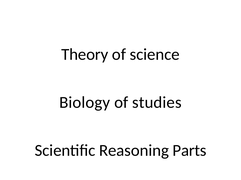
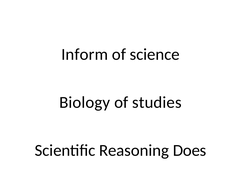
Theory: Theory -> Inform
Parts: Parts -> Does
